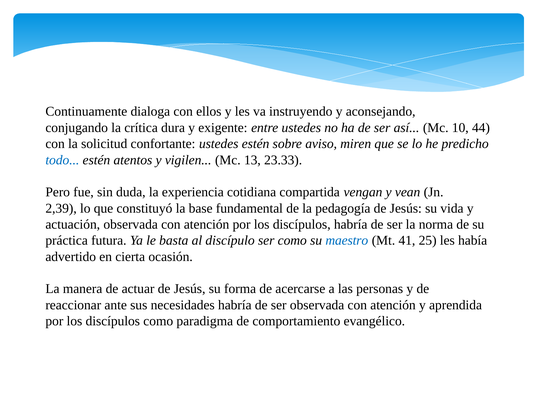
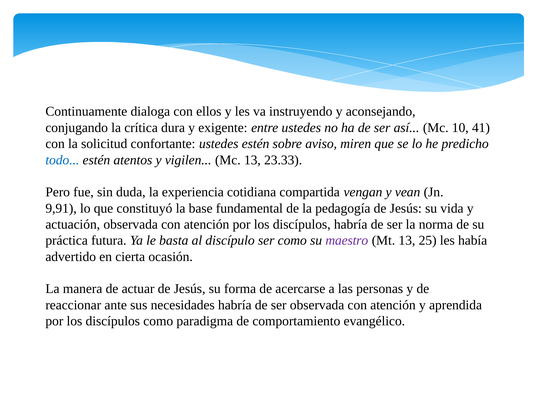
44: 44 -> 41
2,39: 2,39 -> 9,91
maestro colour: blue -> purple
Mt 41: 41 -> 13
